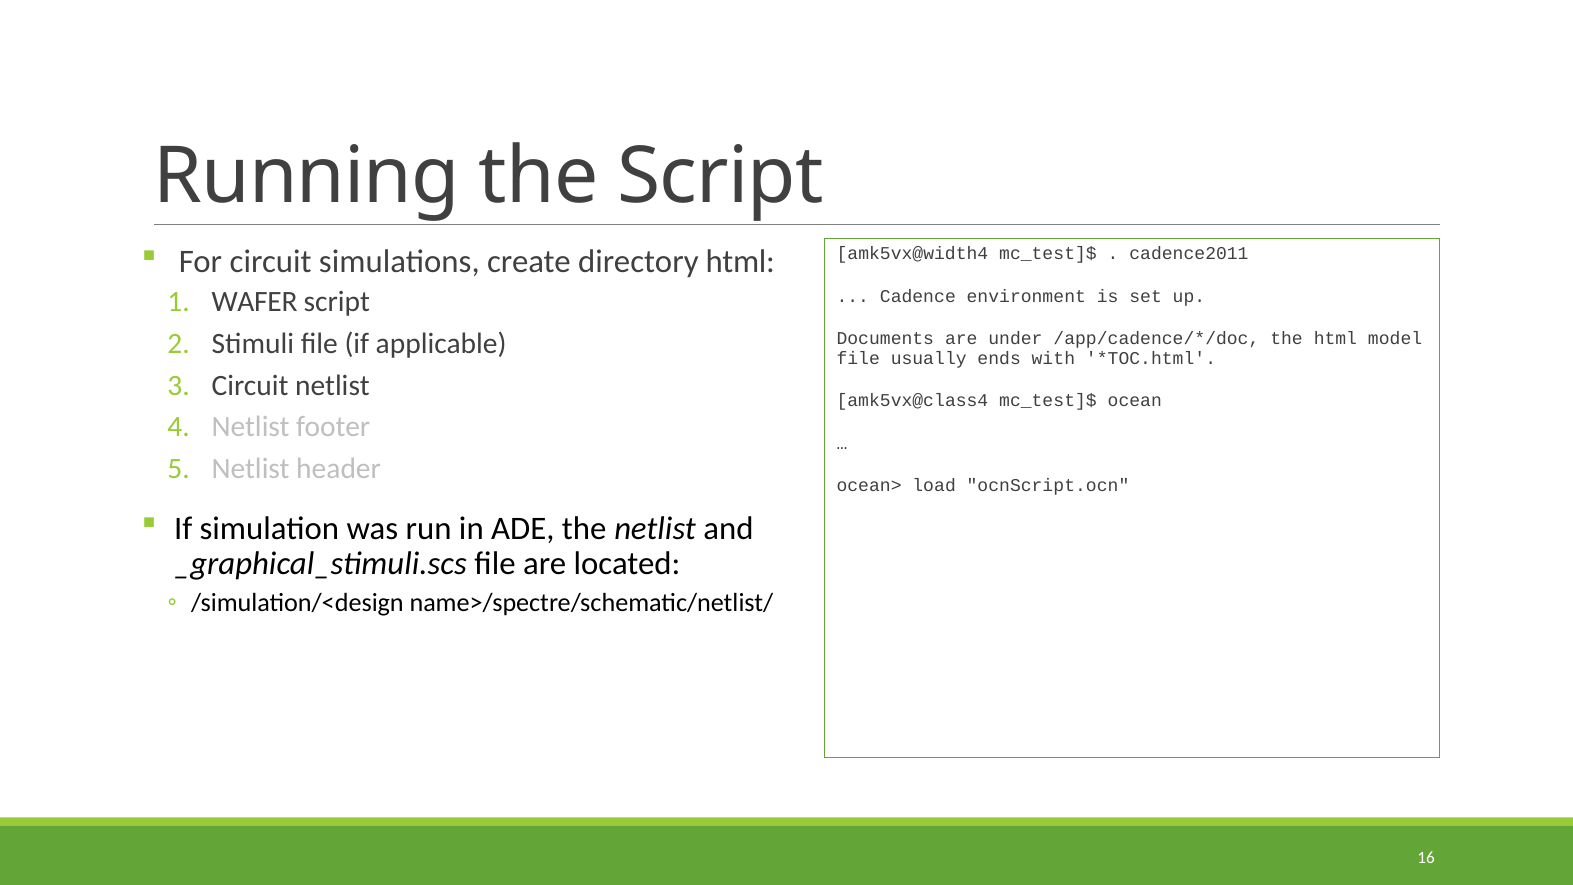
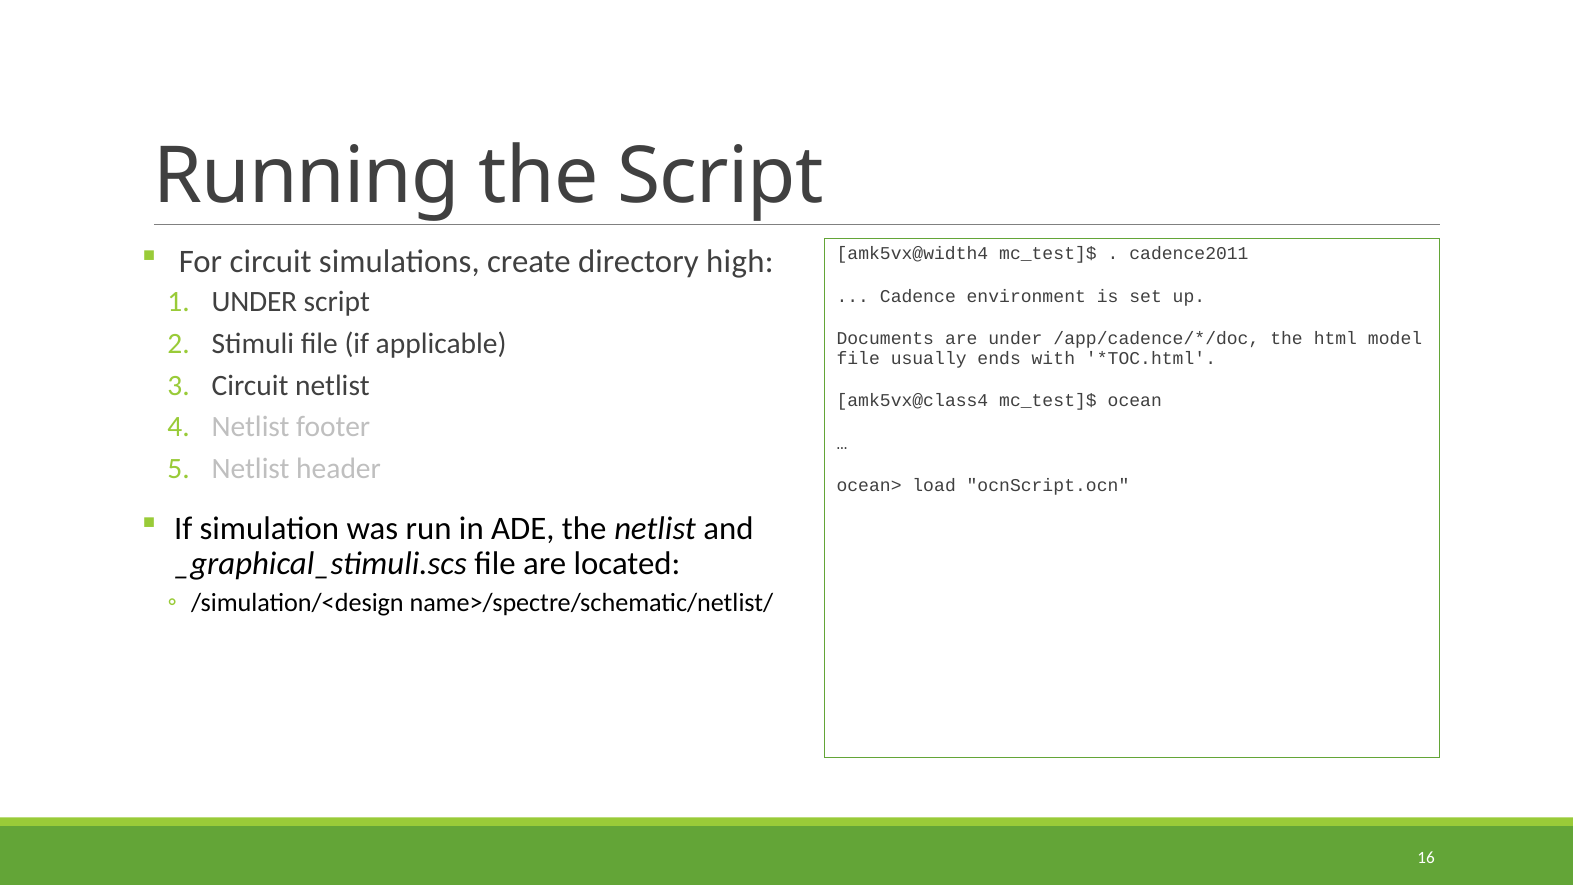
directory html: html -> high
WAFER at (255, 302): WAFER -> UNDER
